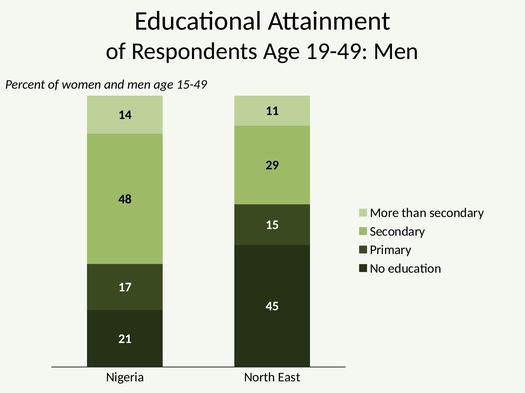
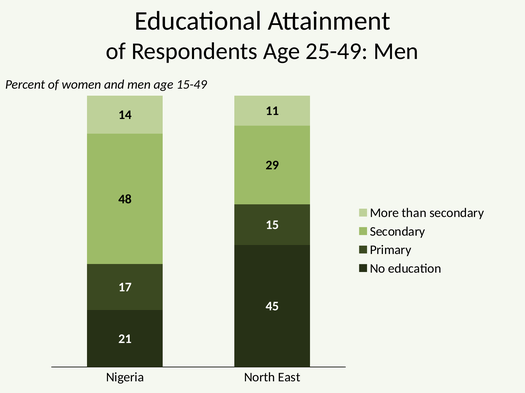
19-49: 19-49 -> 25-49
